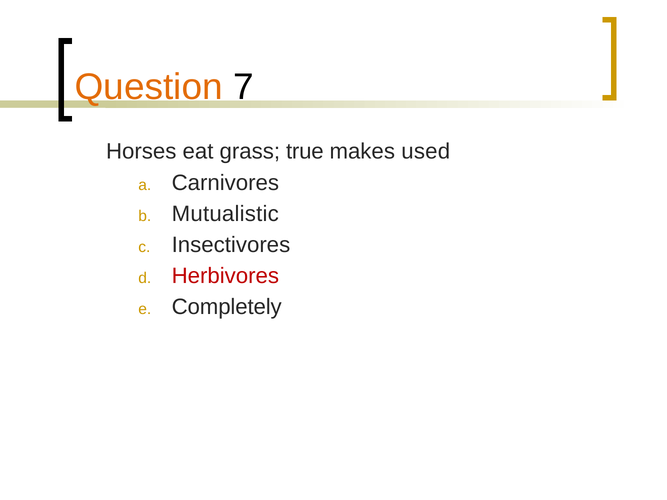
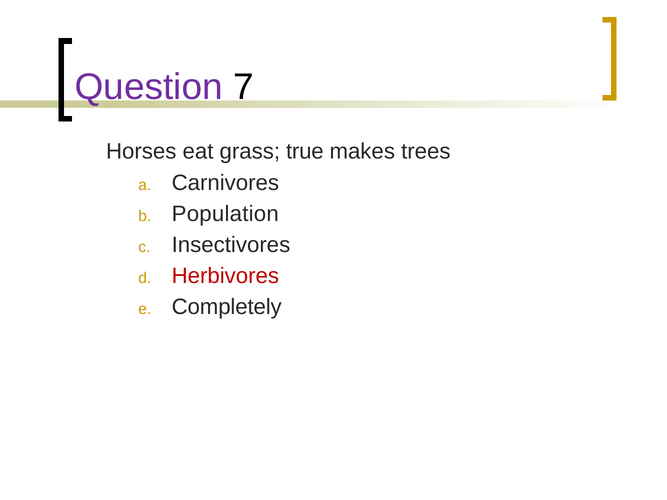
Question colour: orange -> purple
used: used -> trees
Mutualistic: Mutualistic -> Population
